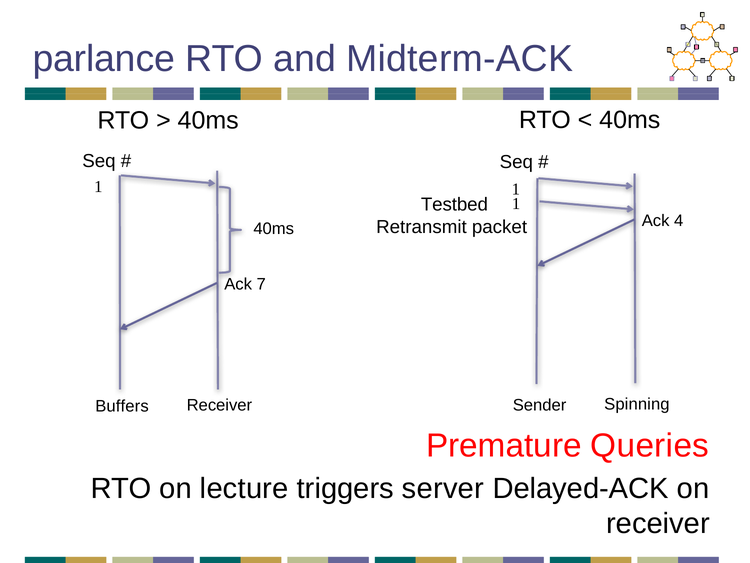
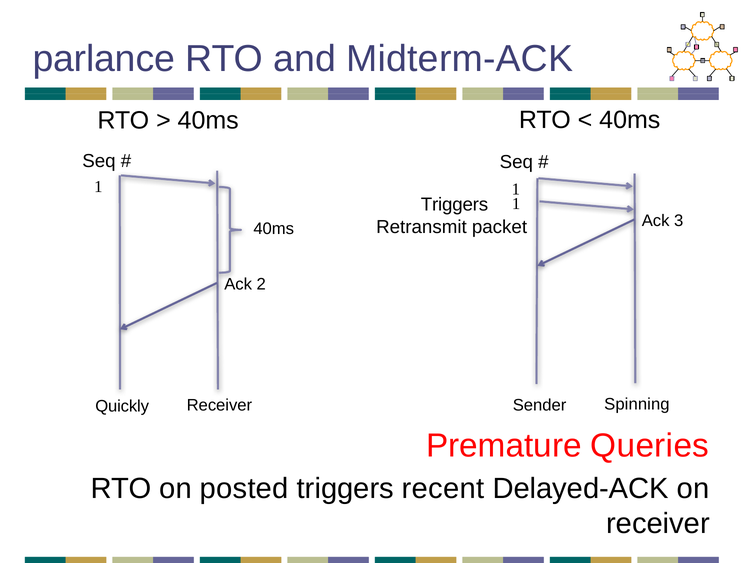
Testbed at (454, 204): Testbed -> Triggers
4: 4 -> 3
7: 7 -> 2
Buffers: Buffers -> Quickly
lecture: lecture -> posted
server: server -> recent
